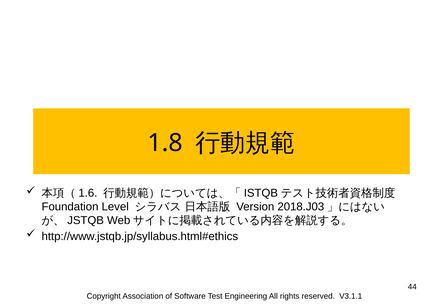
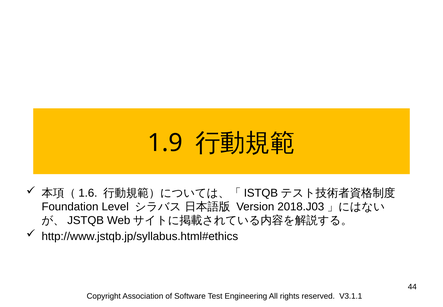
1.8: 1.8 -> 1.9
